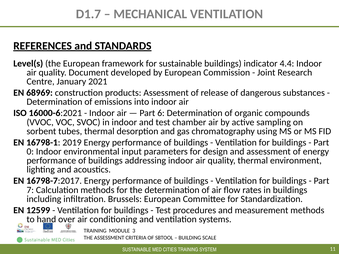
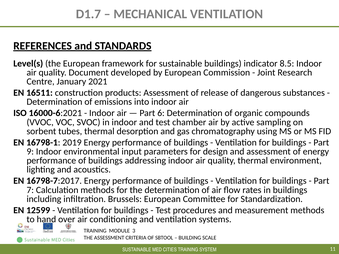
4.4: 4.4 -> 8.5
68969: 68969 -> 16511
0: 0 -> 9
